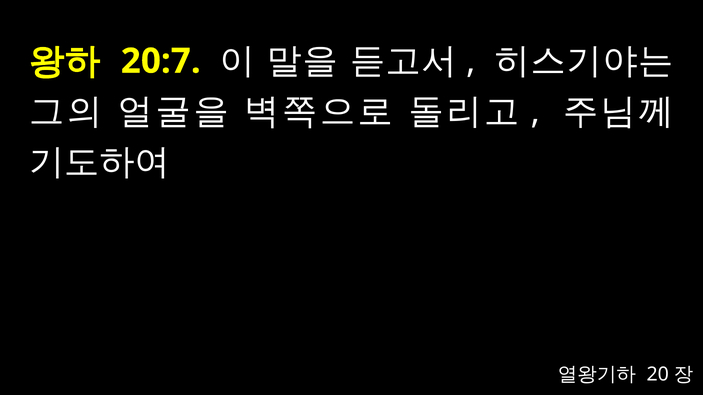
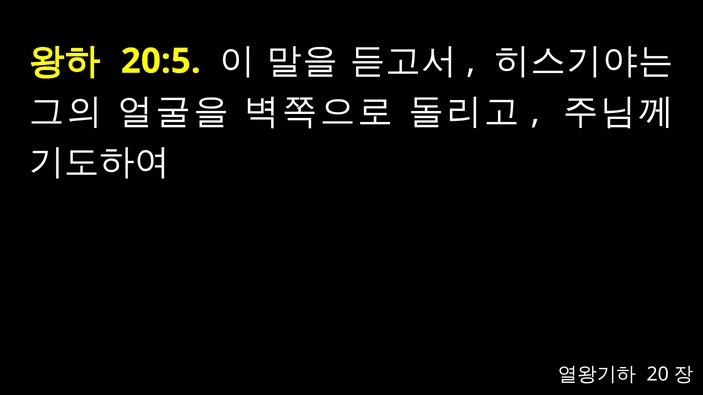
20:7: 20:7 -> 20:5
